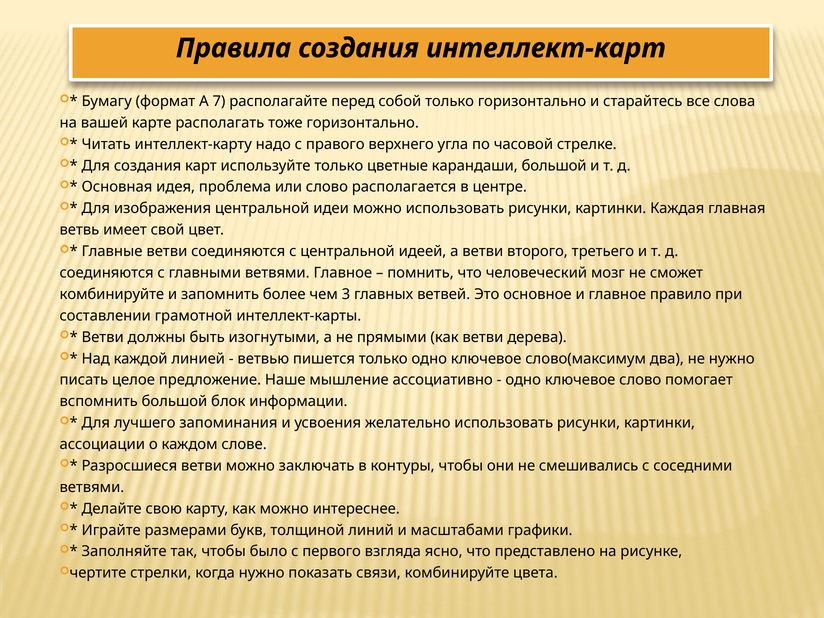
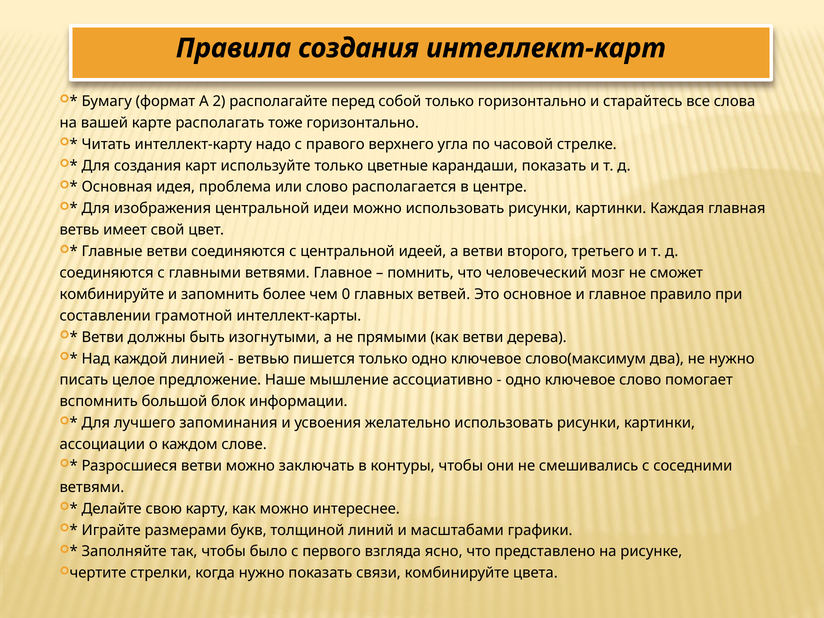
7: 7 -> 2
карандаши большой: большой -> показать
3: 3 -> 0
